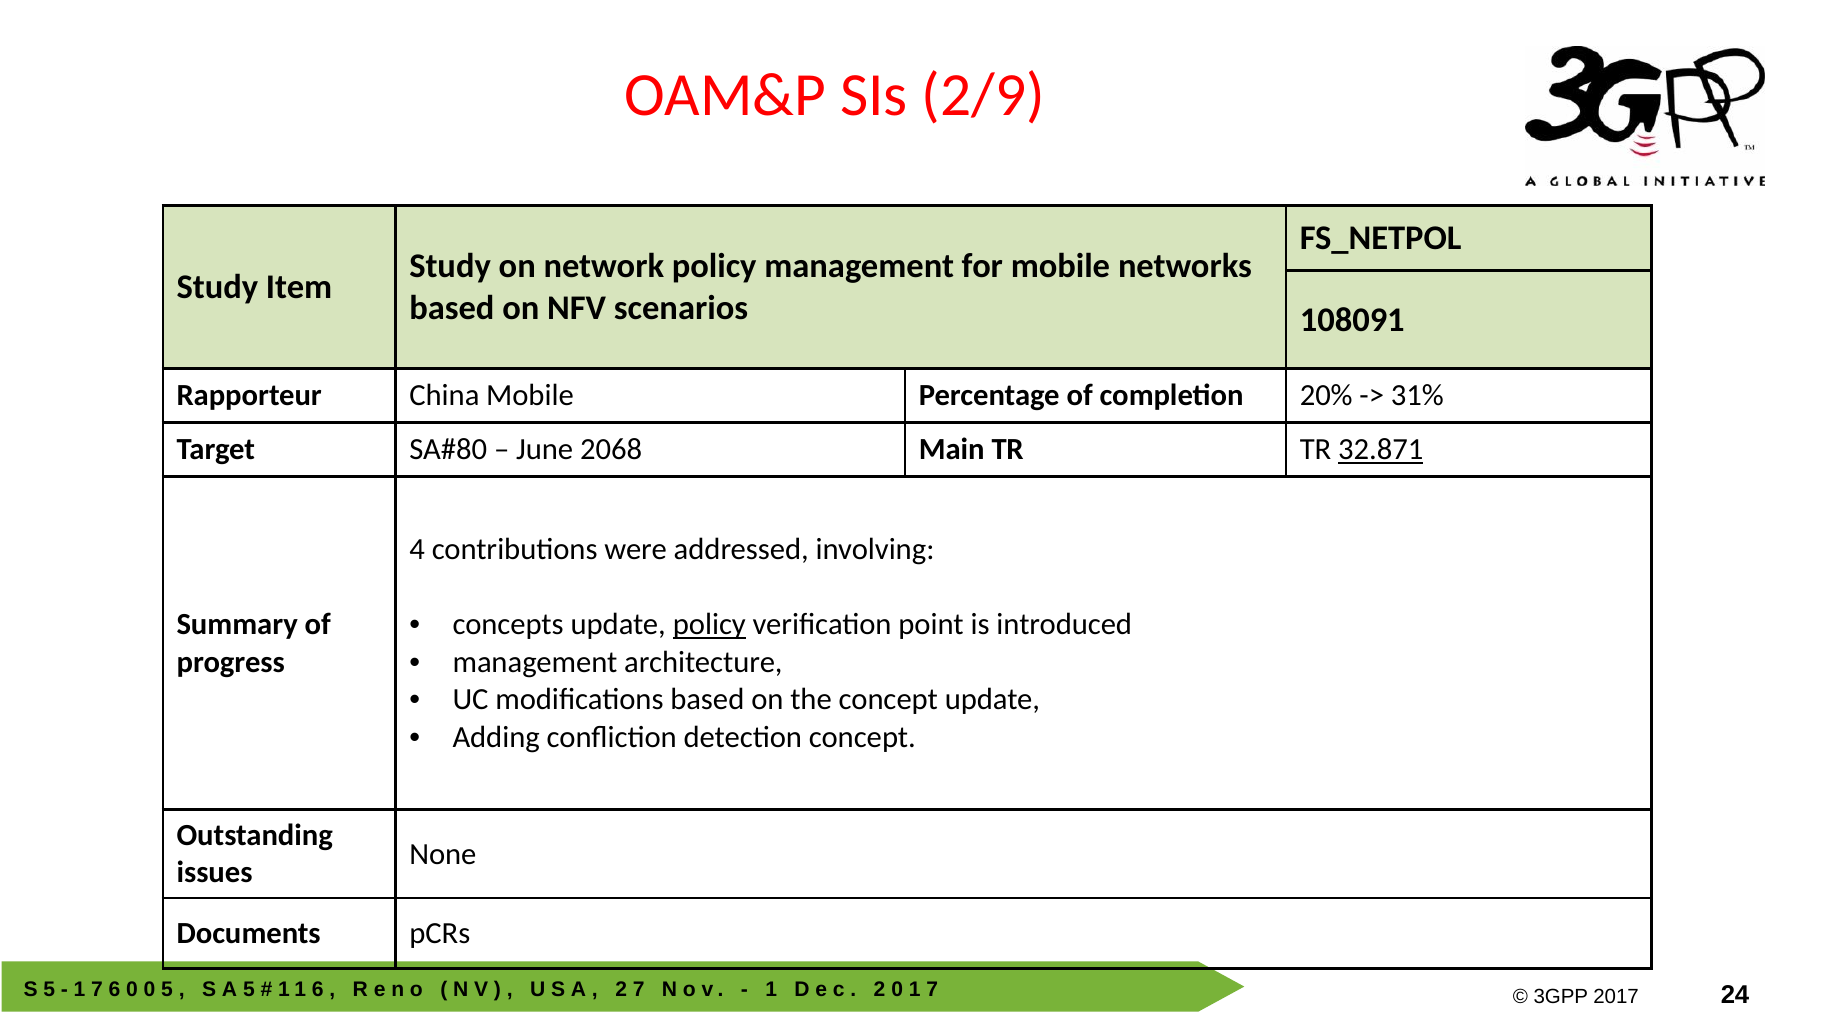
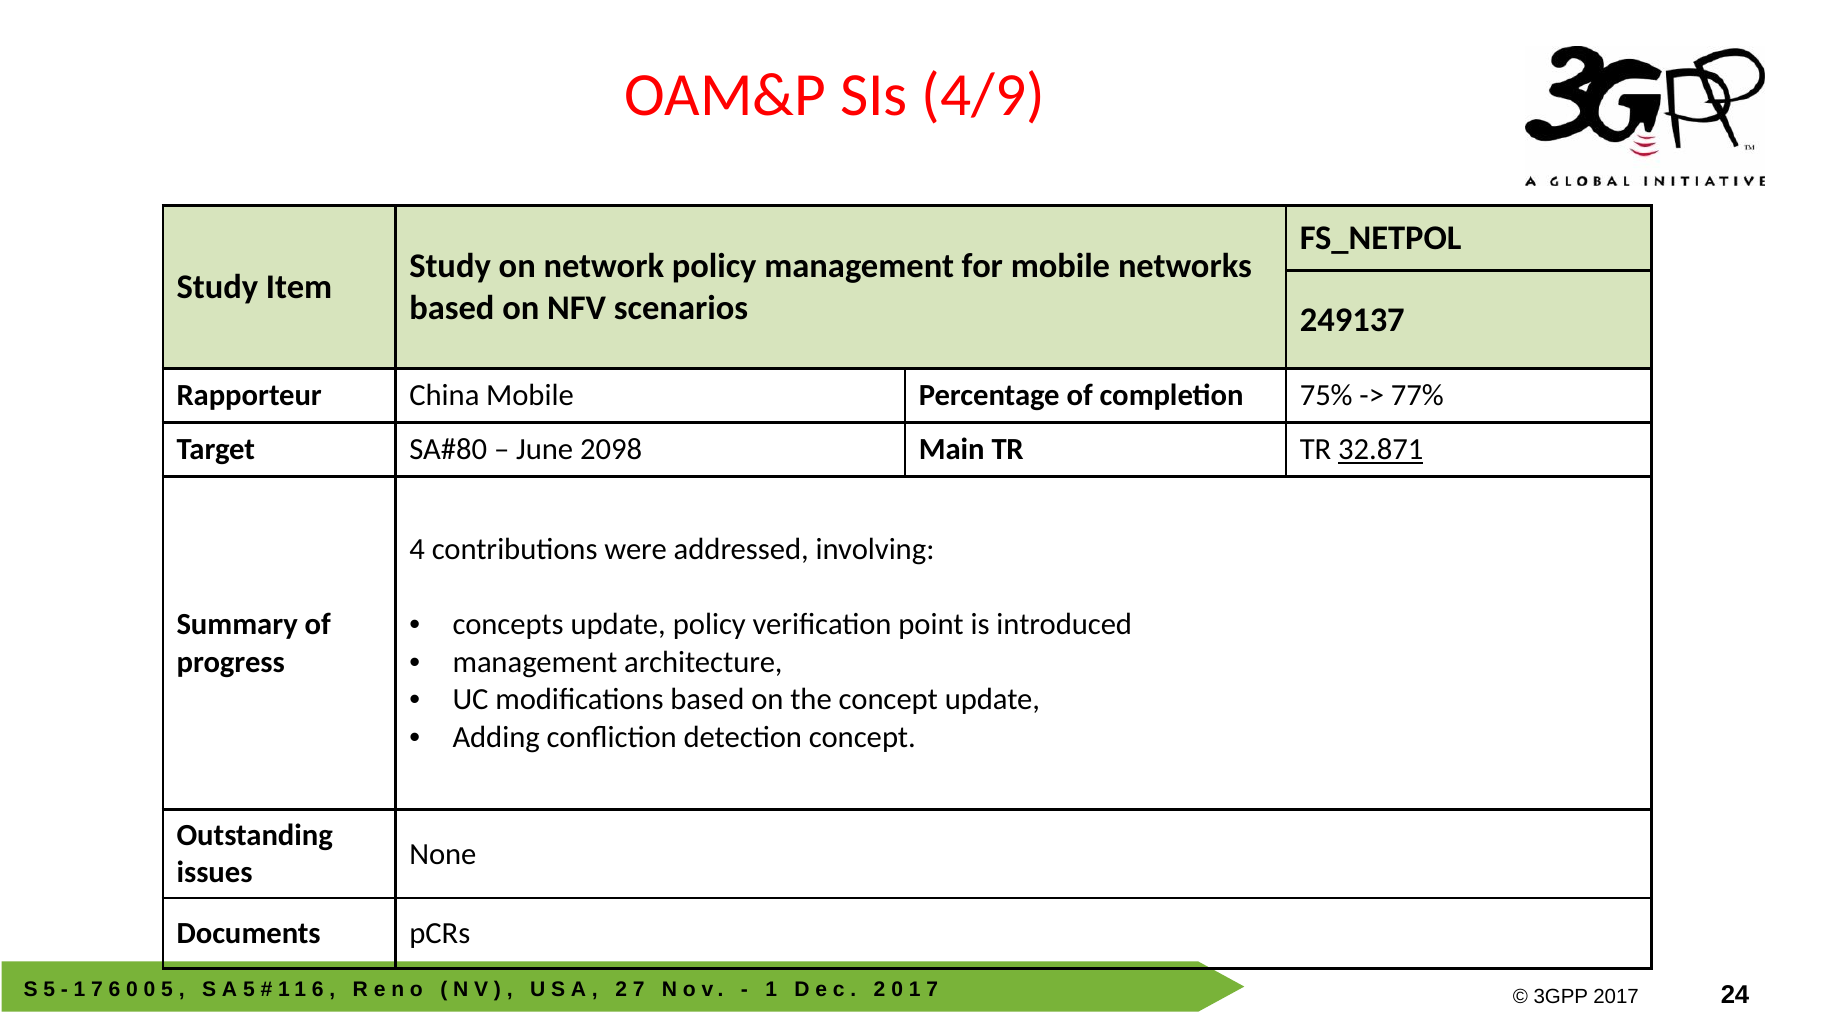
2/9: 2/9 -> 4/9
108091: 108091 -> 249137
20%: 20% -> 75%
31%: 31% -> 77%
2068: 2068 -> 2098
policy at (709, 624) underline: present -> none
